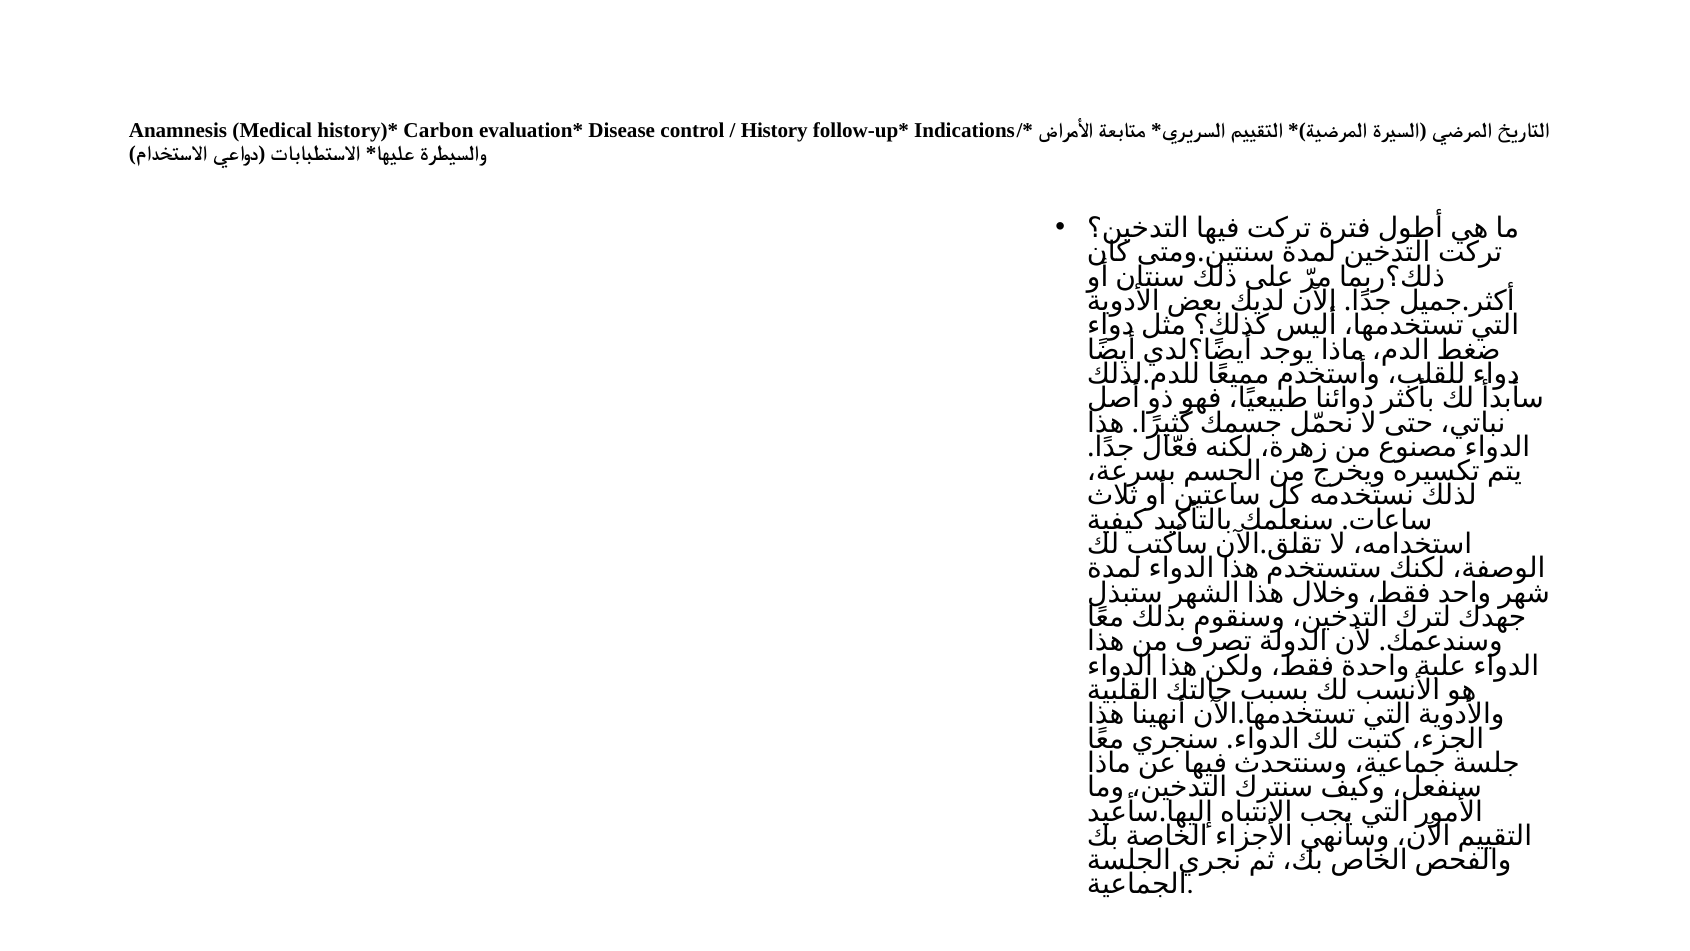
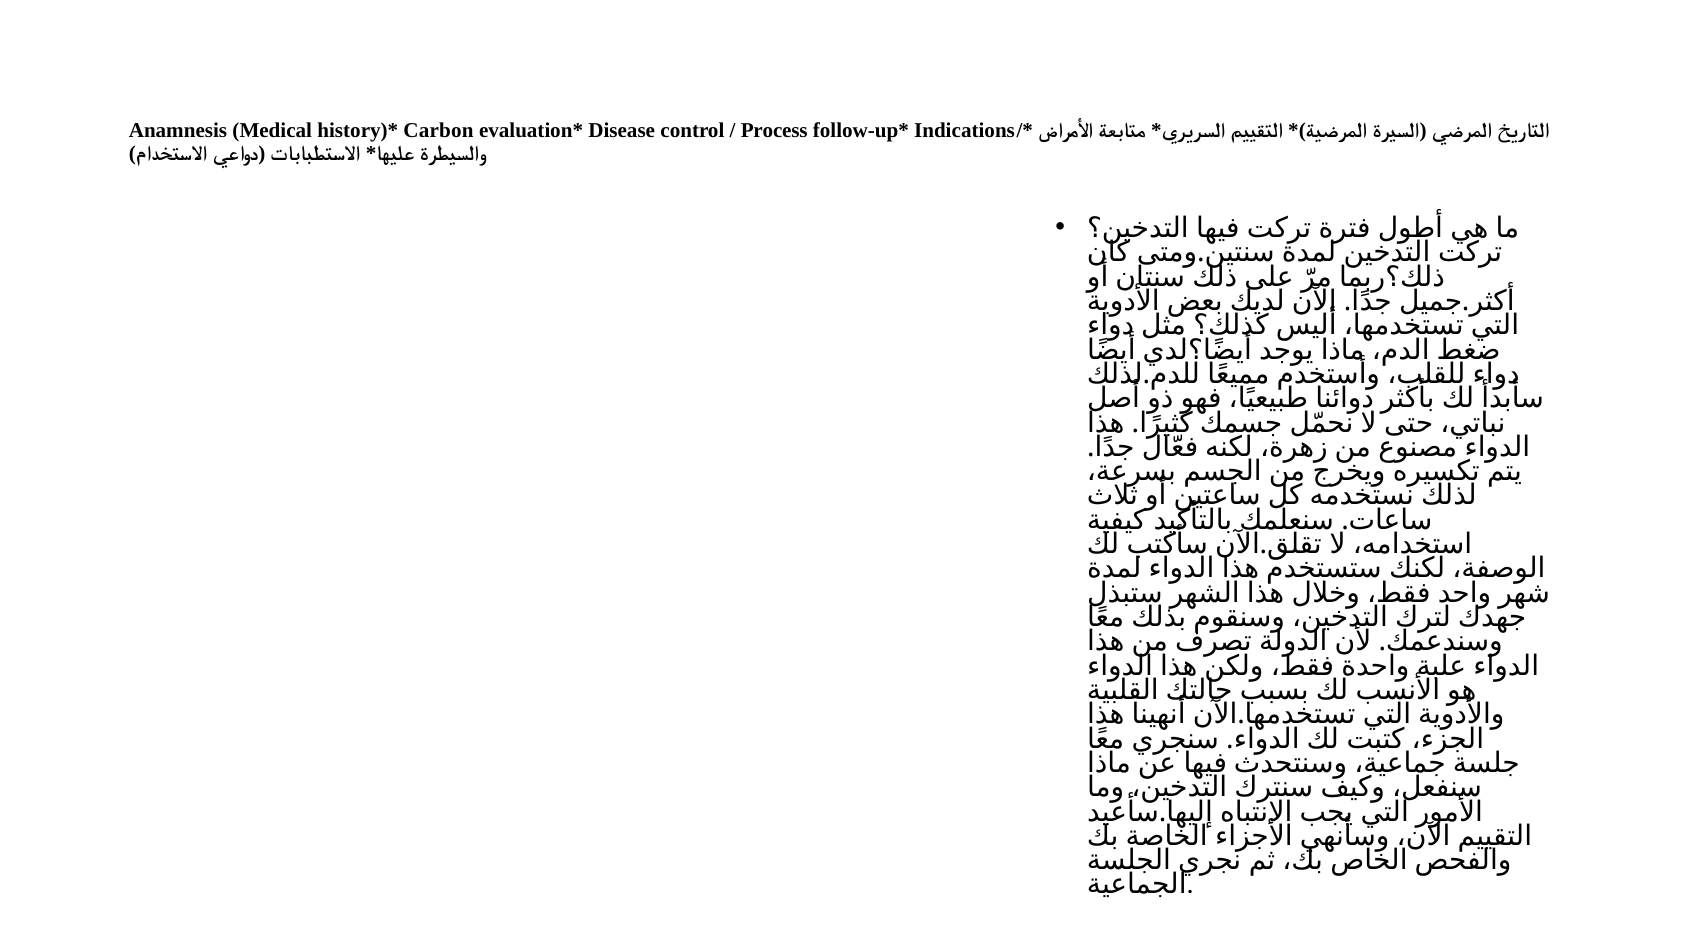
History: History -> Process
